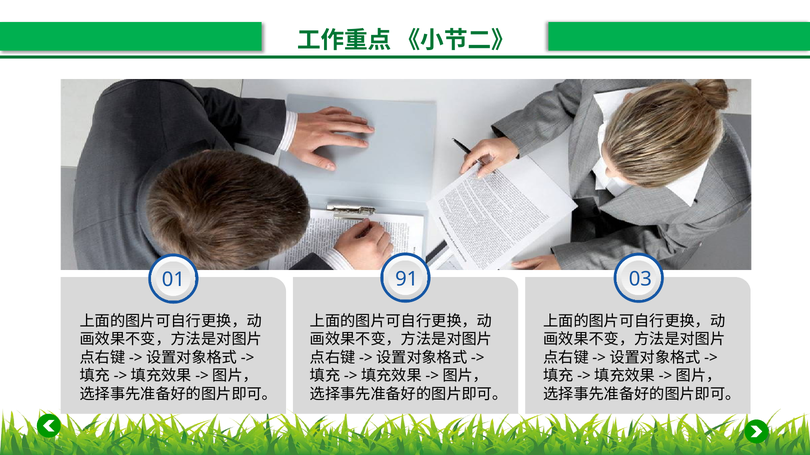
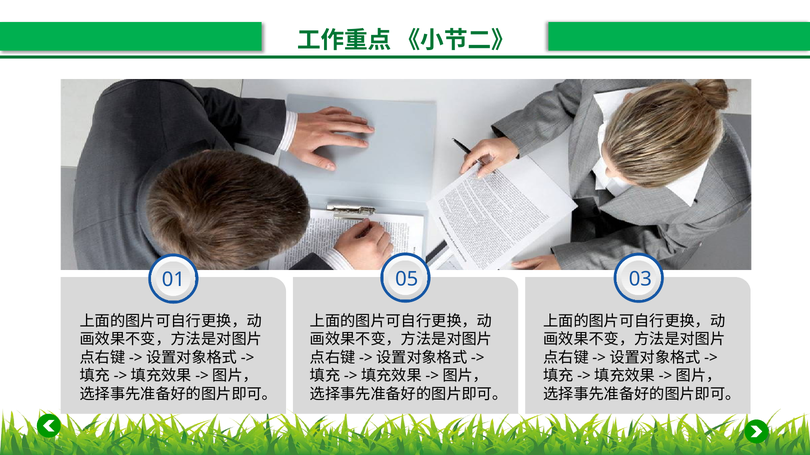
91: 91 -> 05
